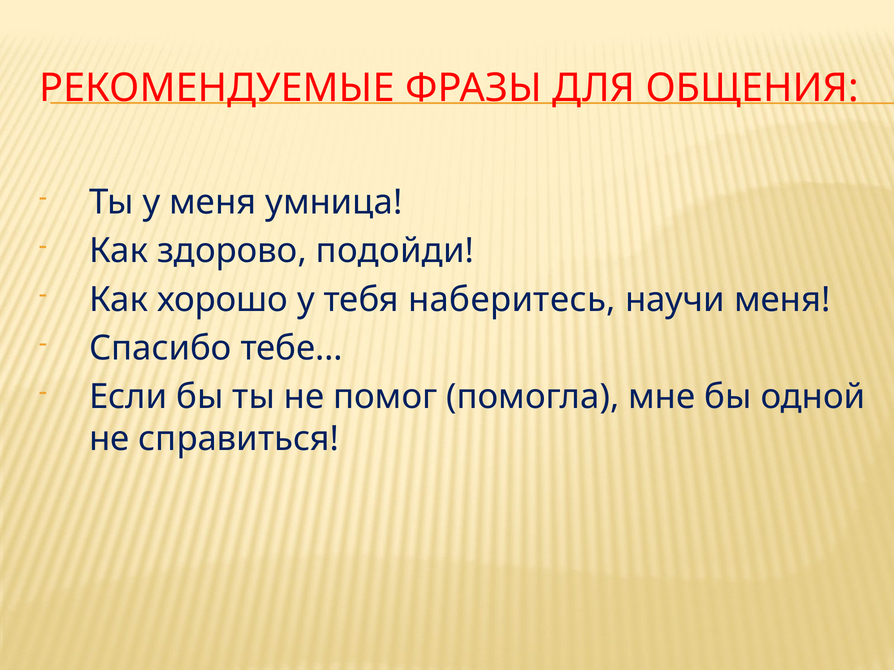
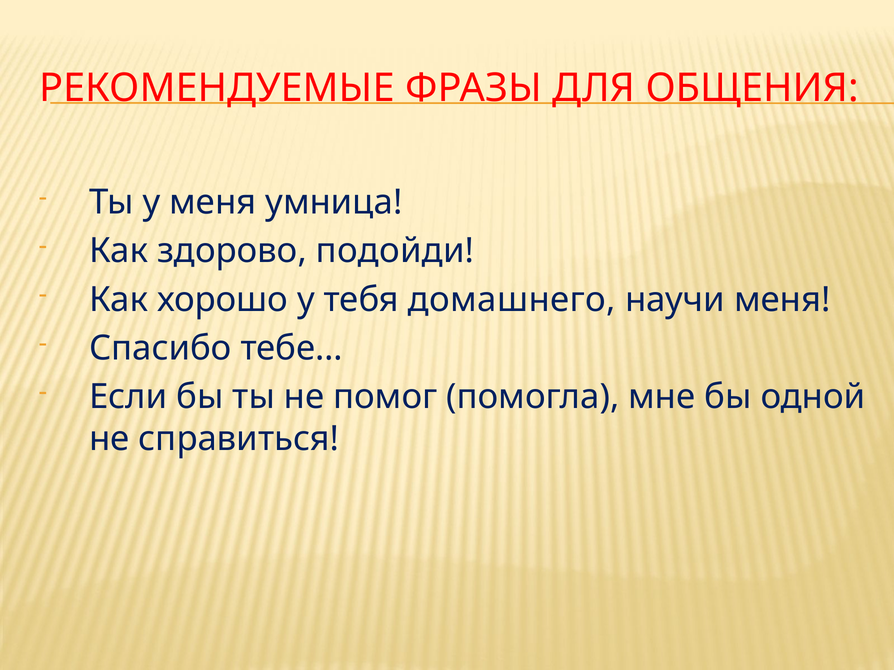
наберитесь: наберитесь -> домашнего
